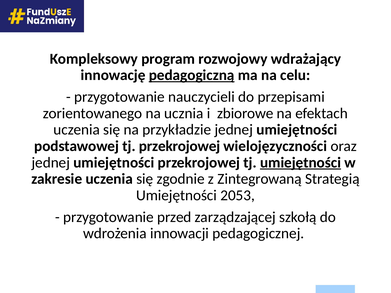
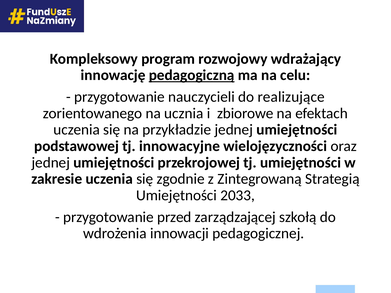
przepisami: przepisami -> realizujące
tj przekrojowej: przekrojowej -> innowacyjne
umiejętności at (301, 163) underline: present -> none
2053: 2053 -> 2033
